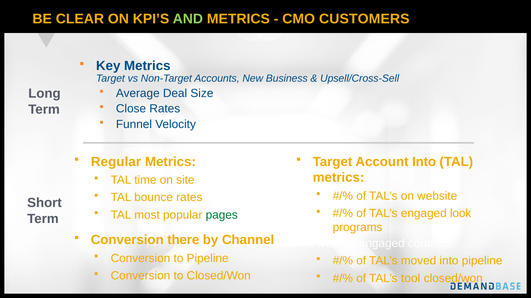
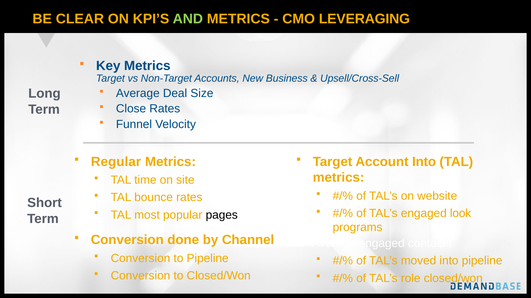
CUSTOMERS: CUSTOMERS -> LEVERAGING
pages colour: green -> black
there: there -> done
tool: tool -> role
